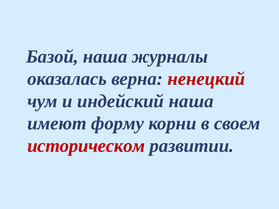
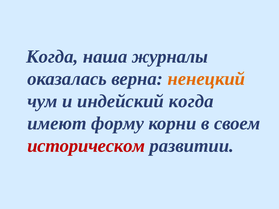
Базой at (52, 57): Базой -> Когда
ненецкий colour: red -> orange
индейский наша: наша -> когда
